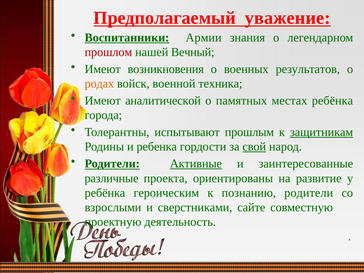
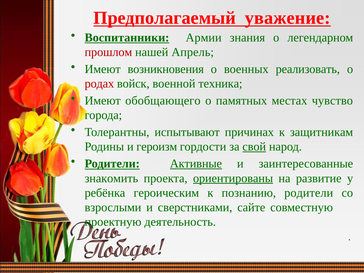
Вечный: Вечный -> Апрель
результатов: результатов -> реализовать
родах colour: orange -> red
аналитической: аналитической -> обобщающего
местах ребёнка: ребёнка -> чувство
прошлым: прошлым -> причинах
защитникам underline: present -> none
ребенка: ребенка -> героизм
различные: различные -> знакомить
ориентированы underline: none -> present
